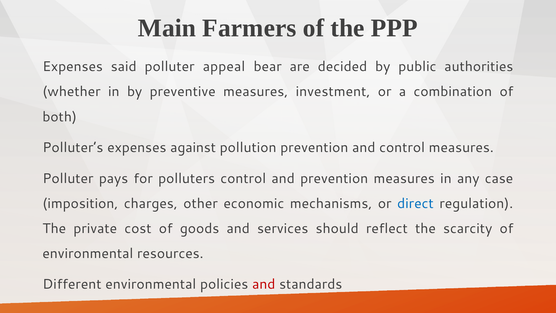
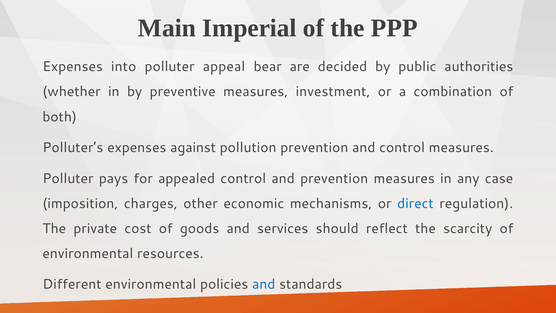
Farmers: Farmers -> Imperial
said: said -> into
polluters: polluters -> appealed
and at (264, 284) colour: red -> blue
